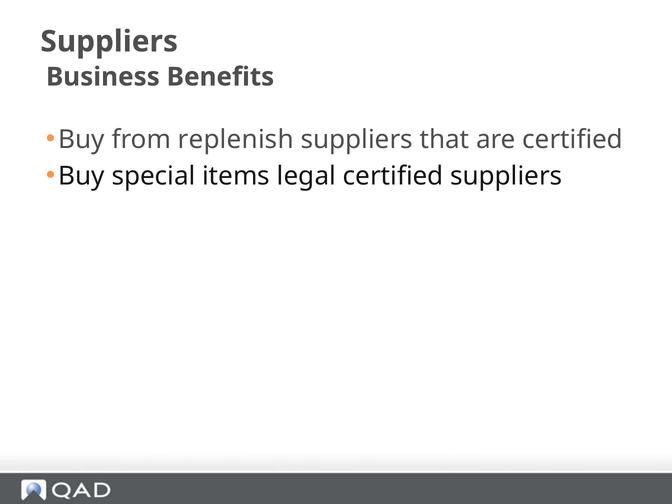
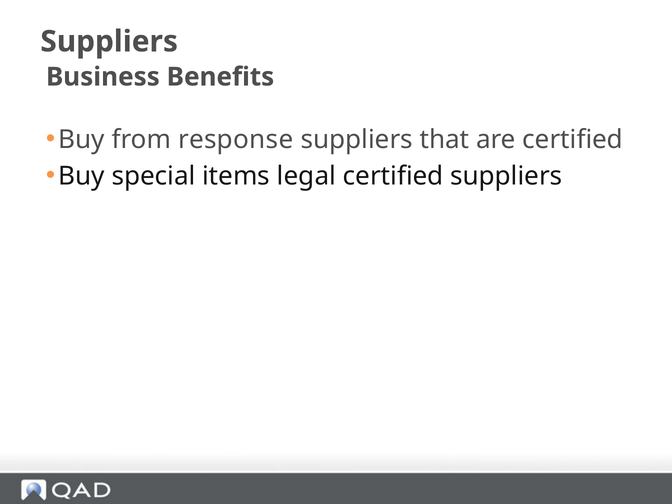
replenish: replenish -> response
